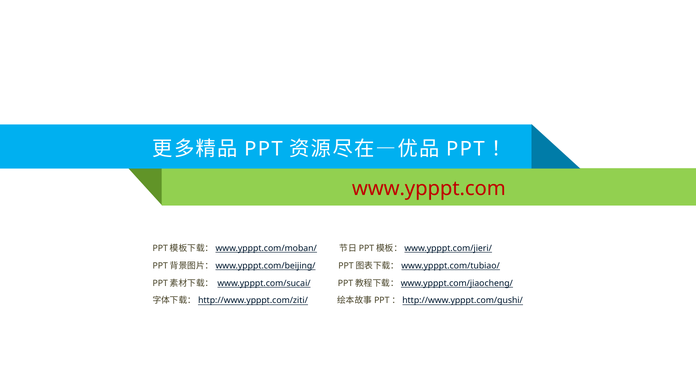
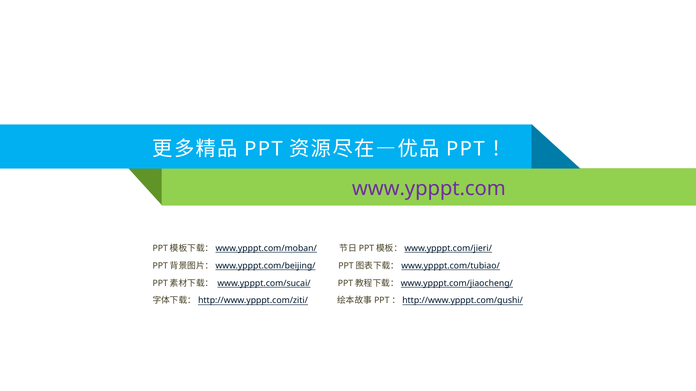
www.ypppt.com colour: red -> purple
